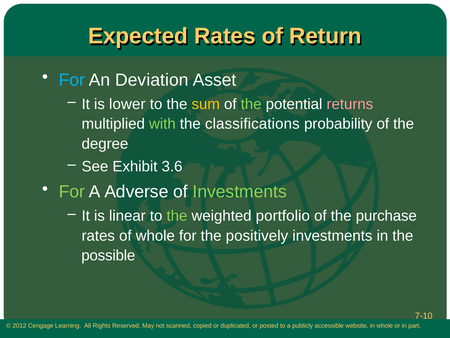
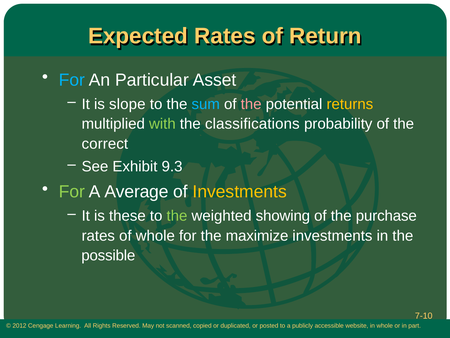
Deviation: Deviation -> Particular
lower: lower -> slope
sum colour: yellow -> light blue
the at (251, 104) colour: light green -> pink
returns colour: pink -> yellow
degree: degree -> correct
3.6: 3.6 -> 9.3
Adverse: Adverse -> Average
Investments at (240, 192) colour: light green -> yellow
linear: linear -> these
portfolio: portfolio -> showing
positively: positively -> maximize
